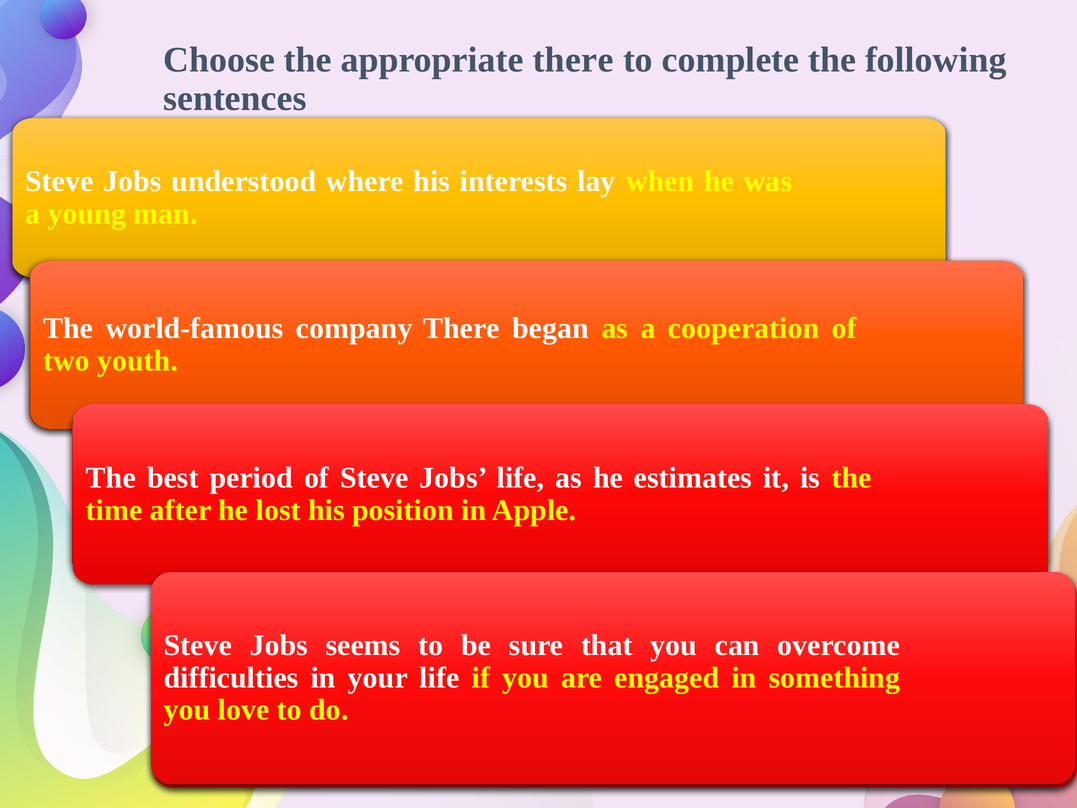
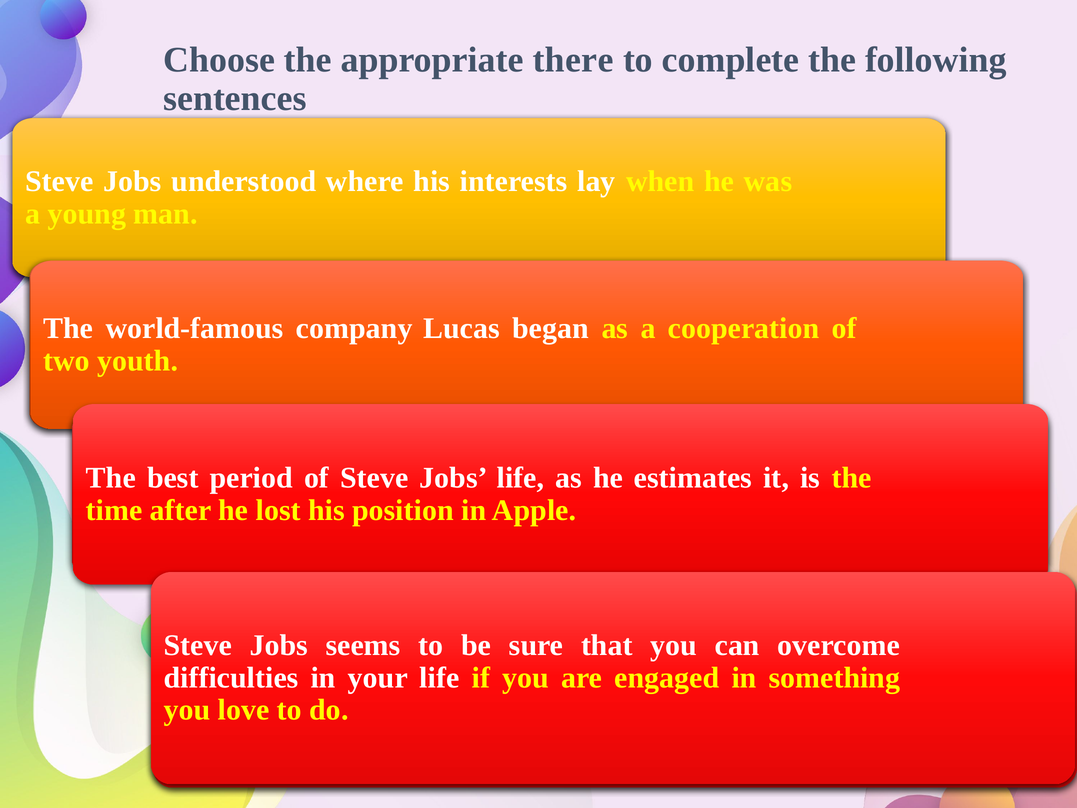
There at (461, 328): There -> Lucas
